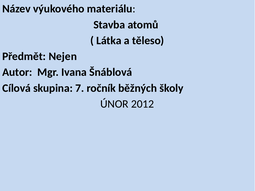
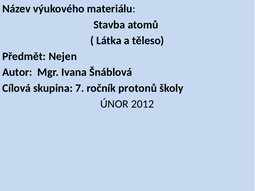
běžných: běžných -> protonů
